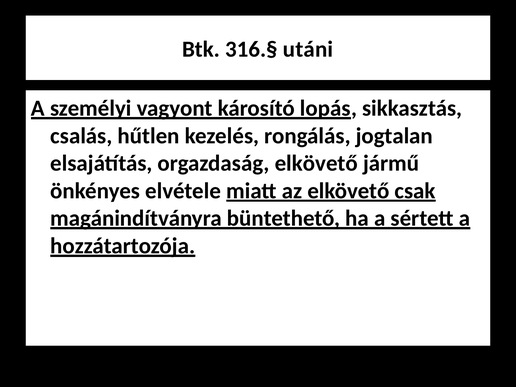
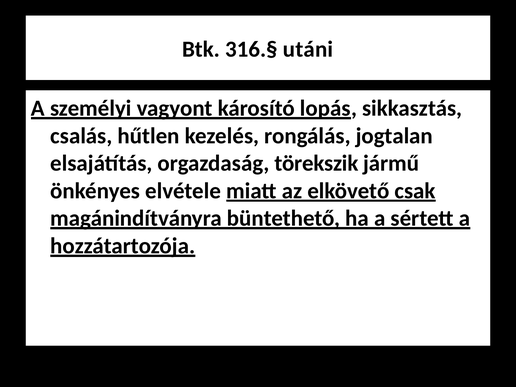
orgazdaság elkövető: elkövető -> törekszik
